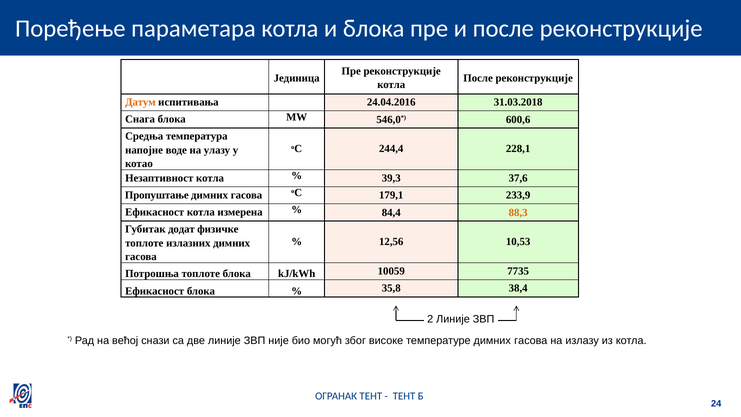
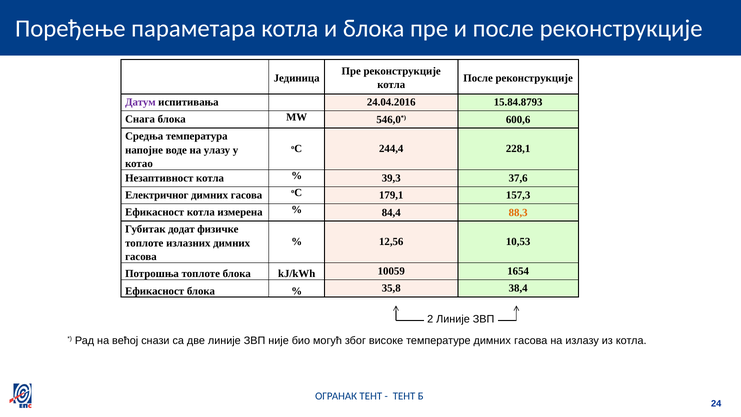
Датум colour: orange -> purple
31.03.2018: 31.03.2018 -> 15.84.8793
Пропуштање: Пропуштање -> Електричног
233,9: 233,9 -> 157,3
7735: 7735 -> 1654
